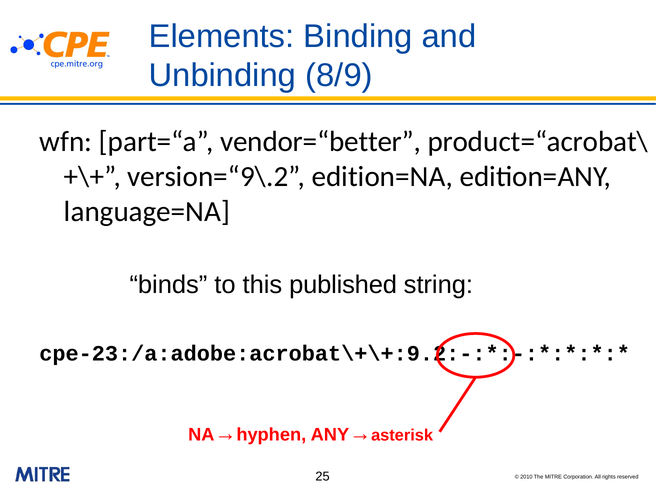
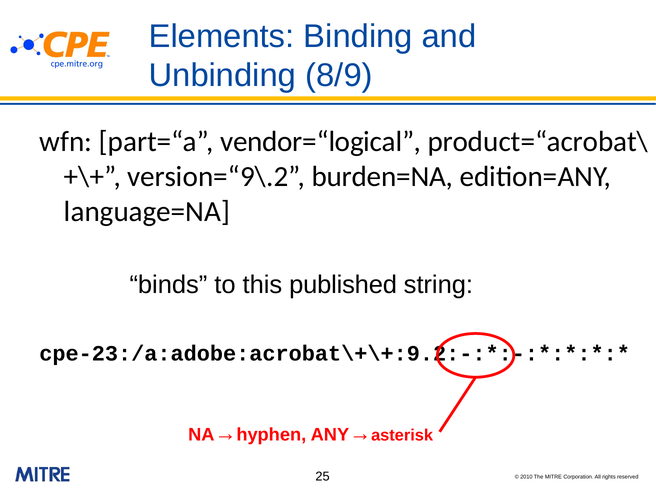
vendor=“better: vendor=“better -> vendor=“logical
edition=NA: edition=NA -> burden=NA
